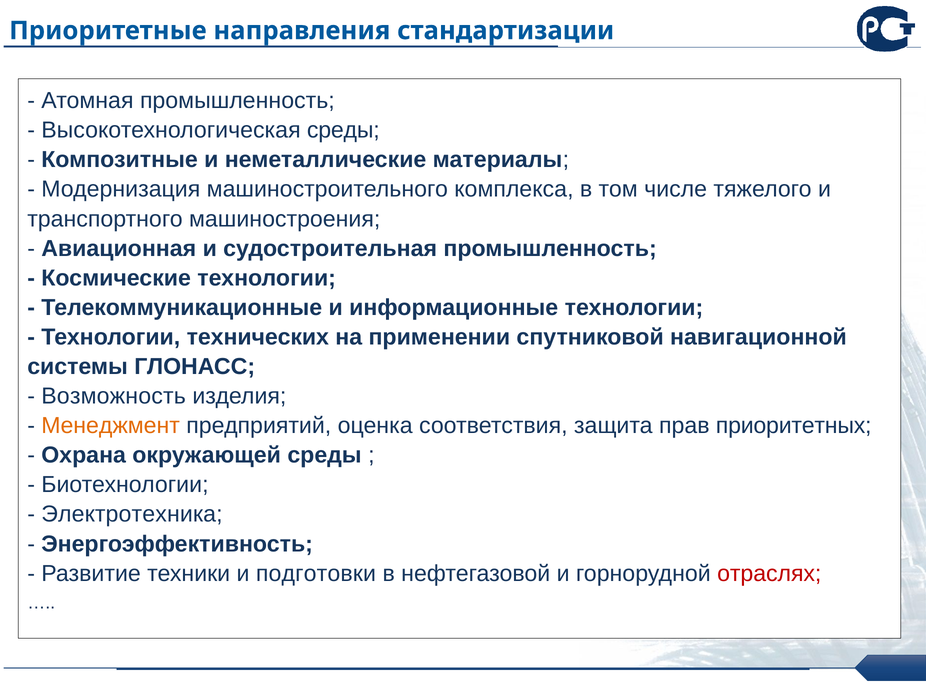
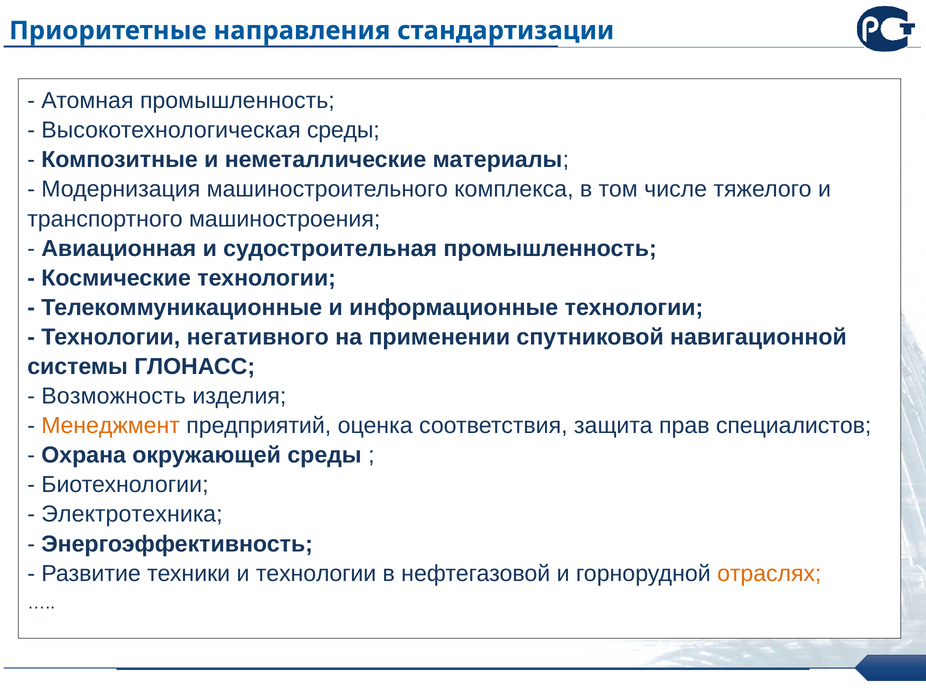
технических: технических -> негативного
приоритетных: приоритетных -> специалистов
и подготовки: подготовки -> технологии
отраслях colour: red -> orange
